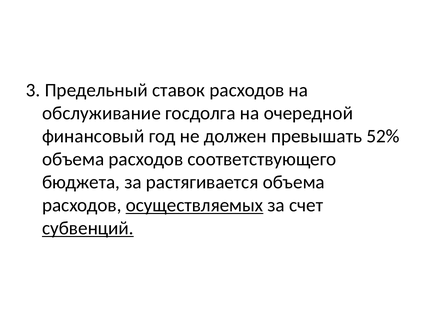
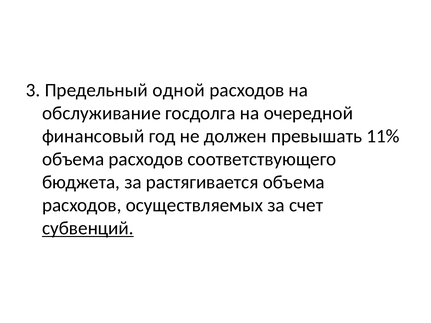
ставок: ставок -> одной
52%: 52% -> 11%
осуществляемых underline: present -> none
